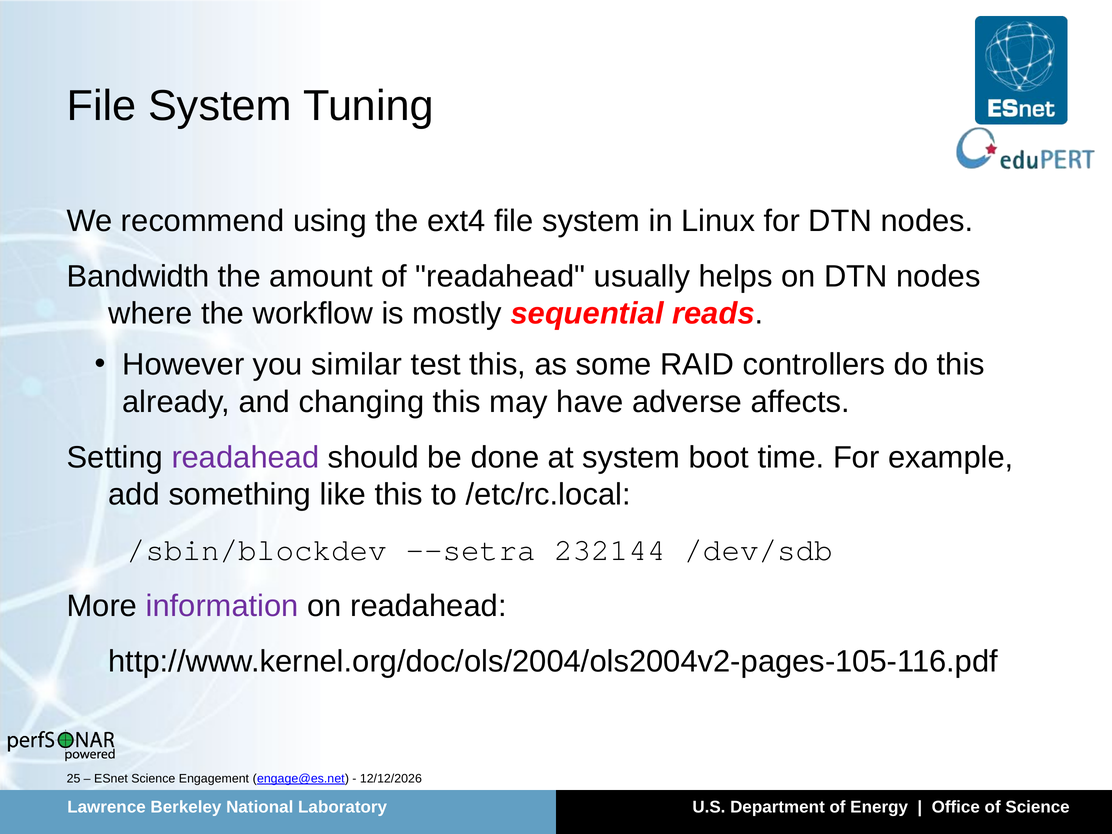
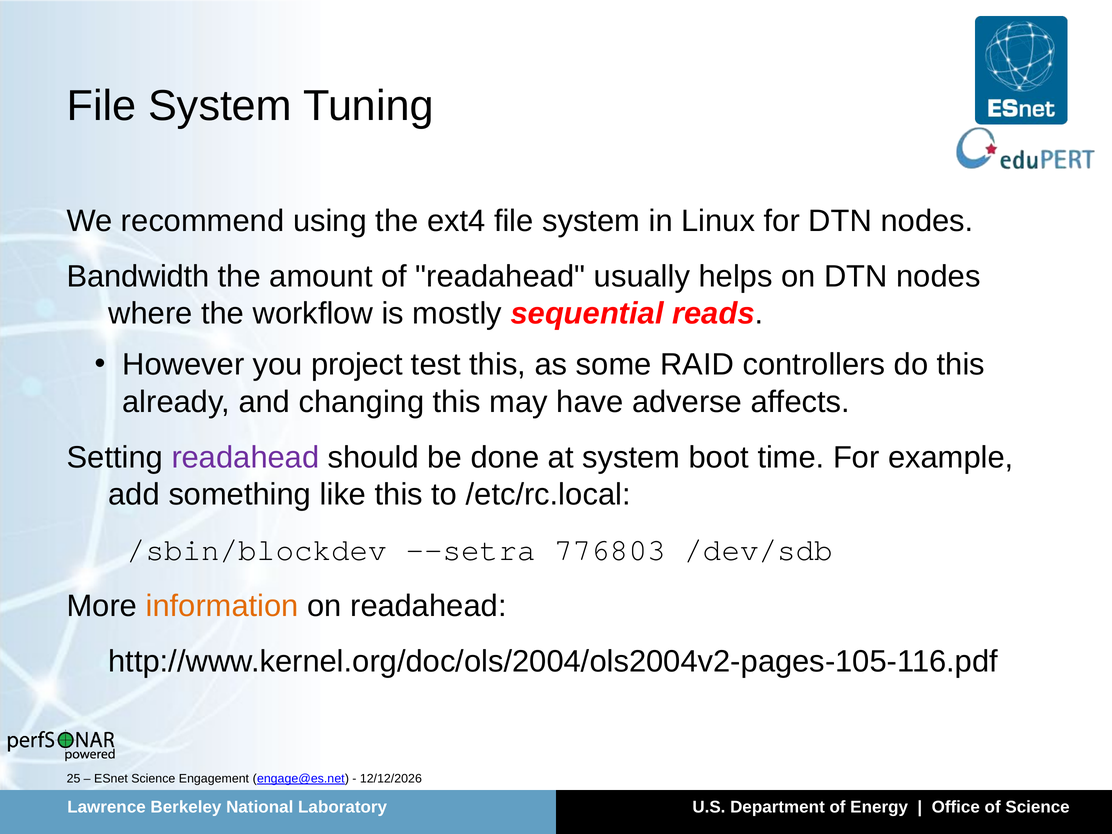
similar: similar -> project
232144: 232144 -> 776803
information colour: purple -> orange
